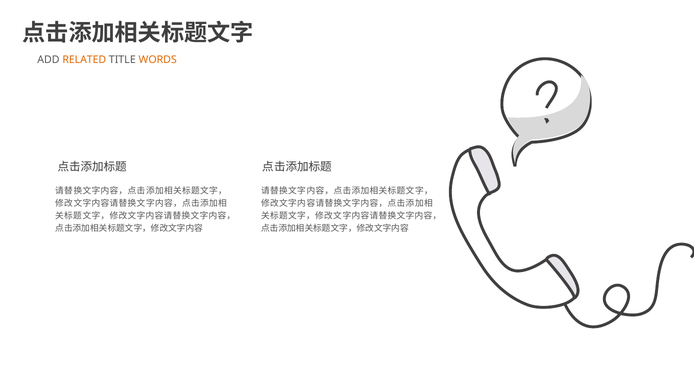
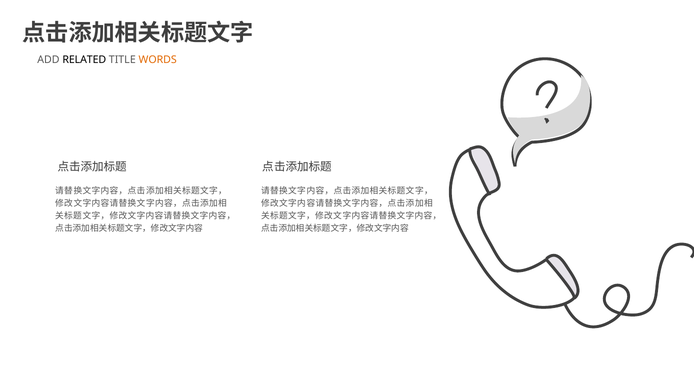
RELATED colour: orange -> black
